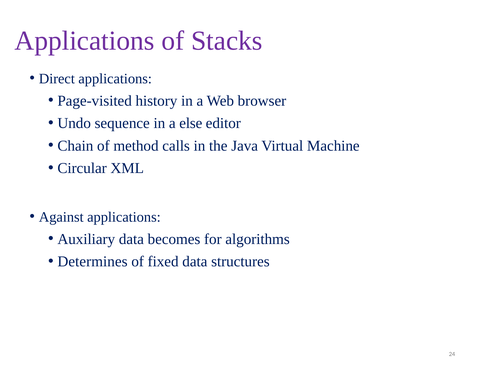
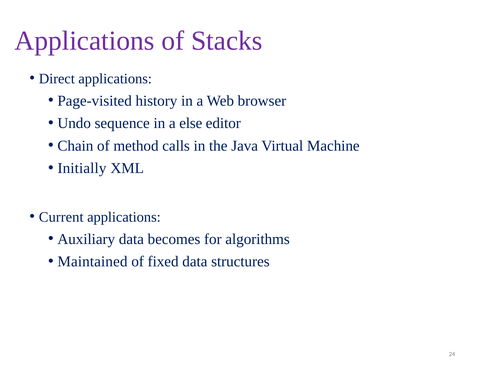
Circular: Circular -> Initially
Against: Against -> Current
Determines: Determines -> Maintained
